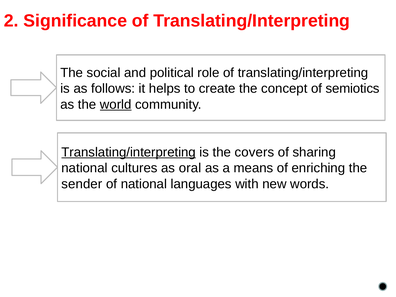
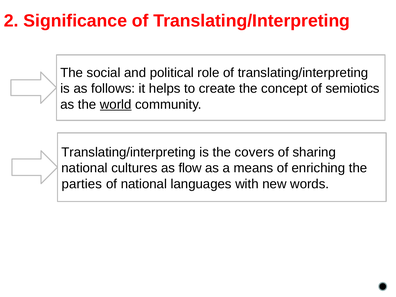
Translating/interpreting at (129, 152) underline: present -> none
oral: oral -> flow
sender: sender -> parties
